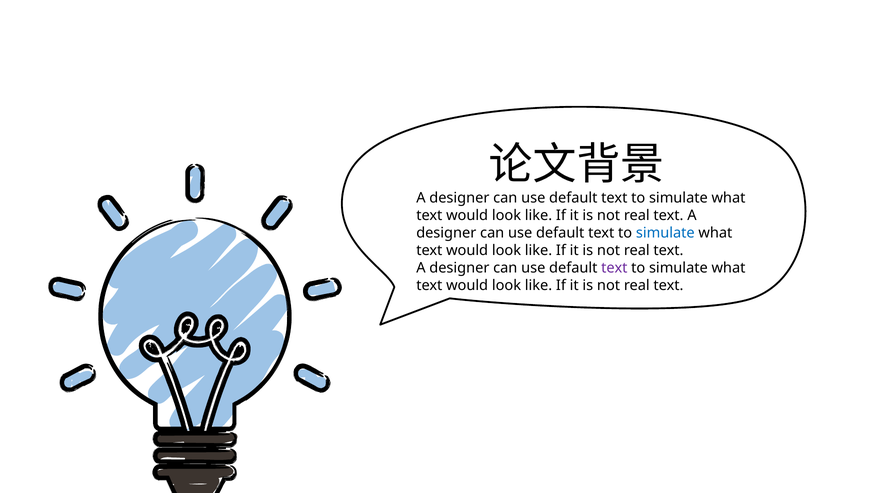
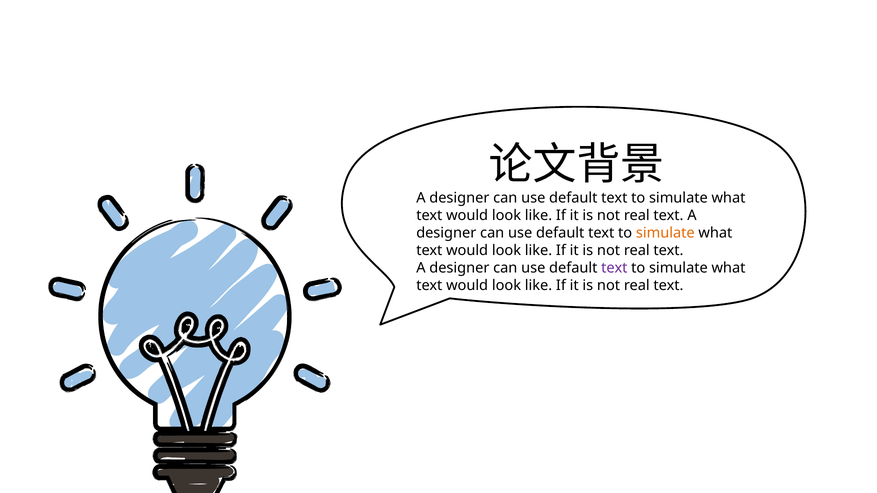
simulate at (665, 233) colour: blue -> orange
